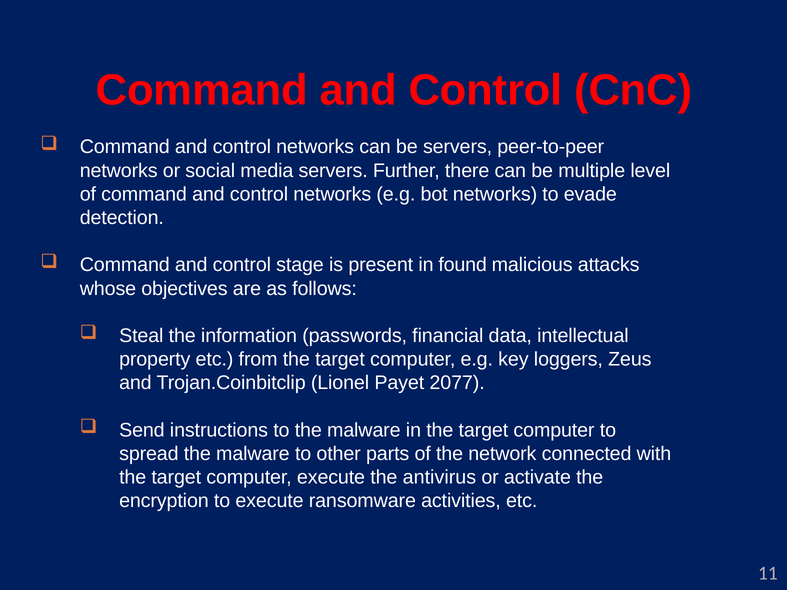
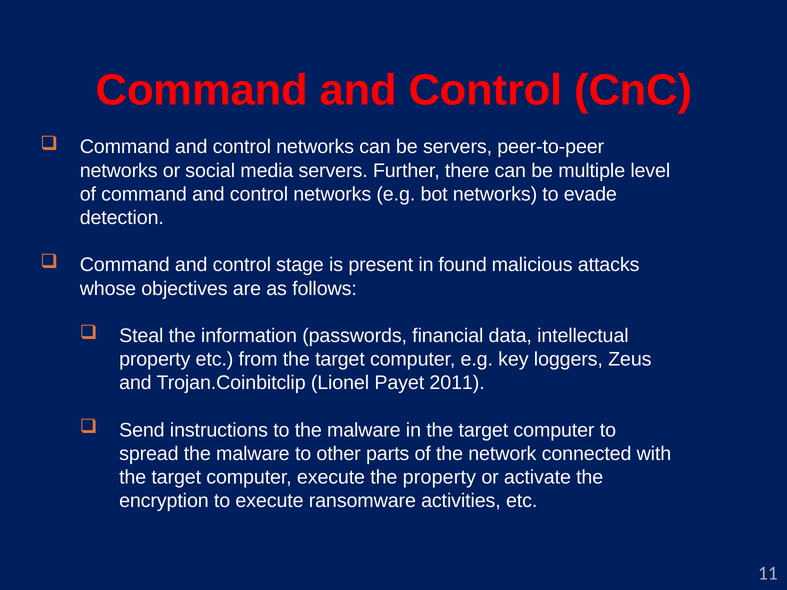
2077: 2077 -> 2011
the antivirus: antivirus -> property
